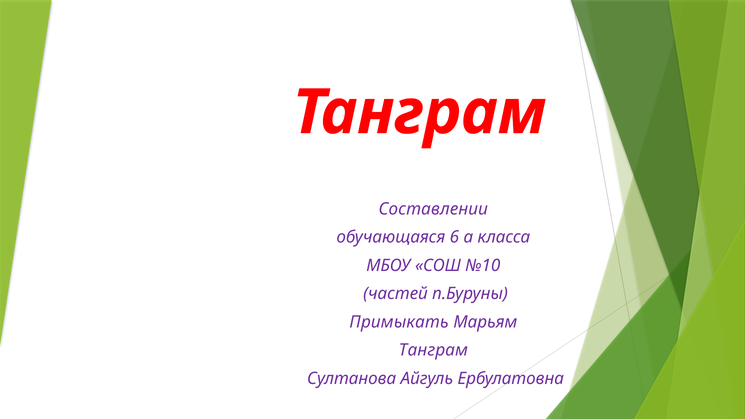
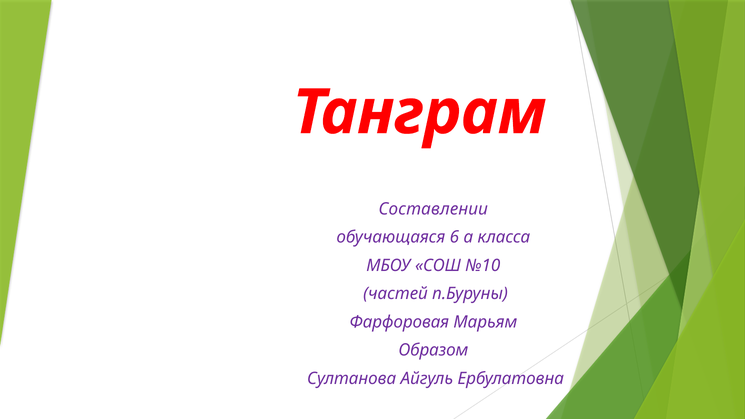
Примыкать: Примыкать -> Фарфоровая
Танграм at (433, 350): Танграм -> Образом
